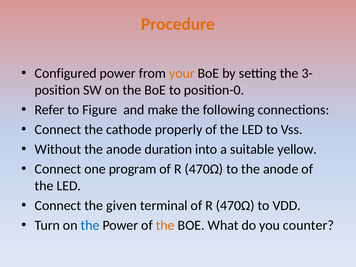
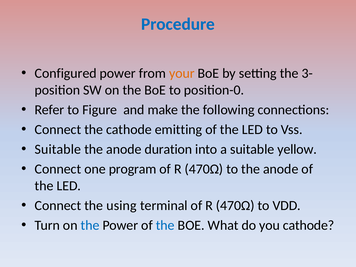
Procedure colour: orange -> blue
properly: properly -> emitting
Without at (58, 149): Without -> Suitable
given: given -> using
the at (165, 225) colour: orange -> blue
you counter: counter -> cathode
